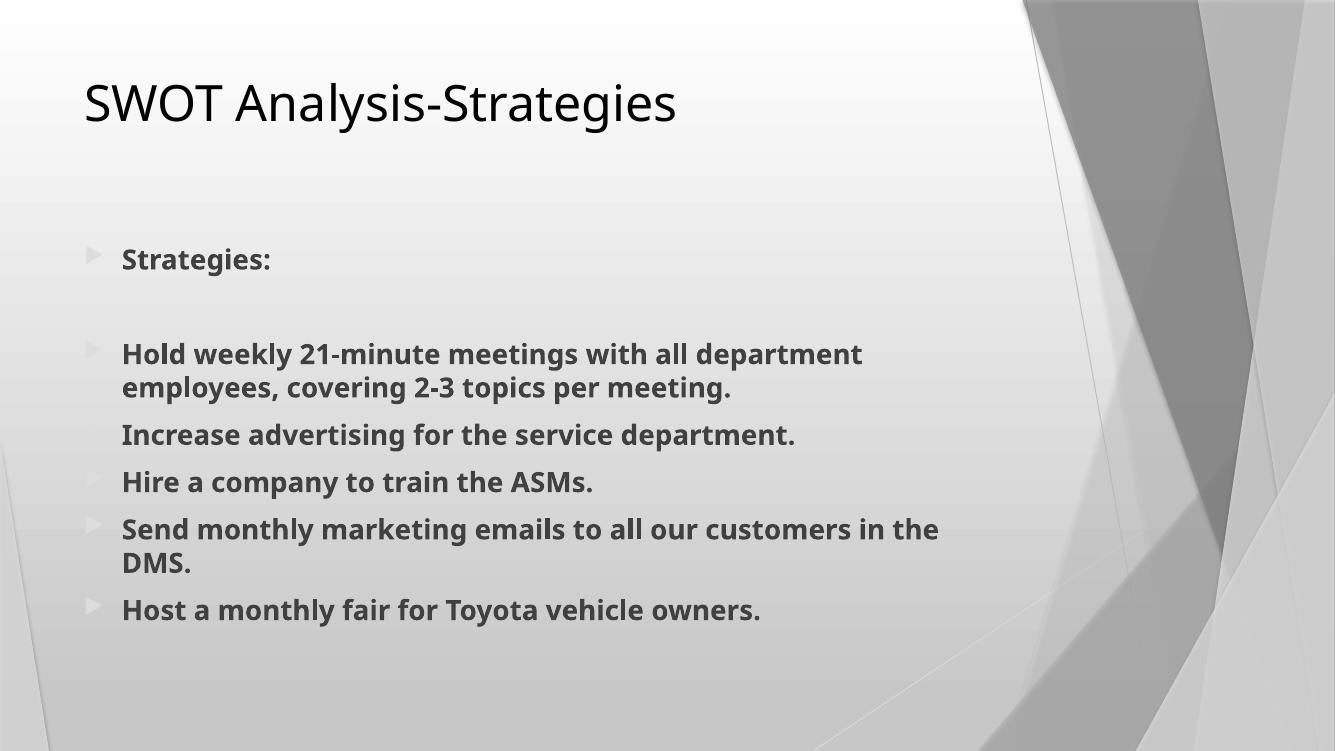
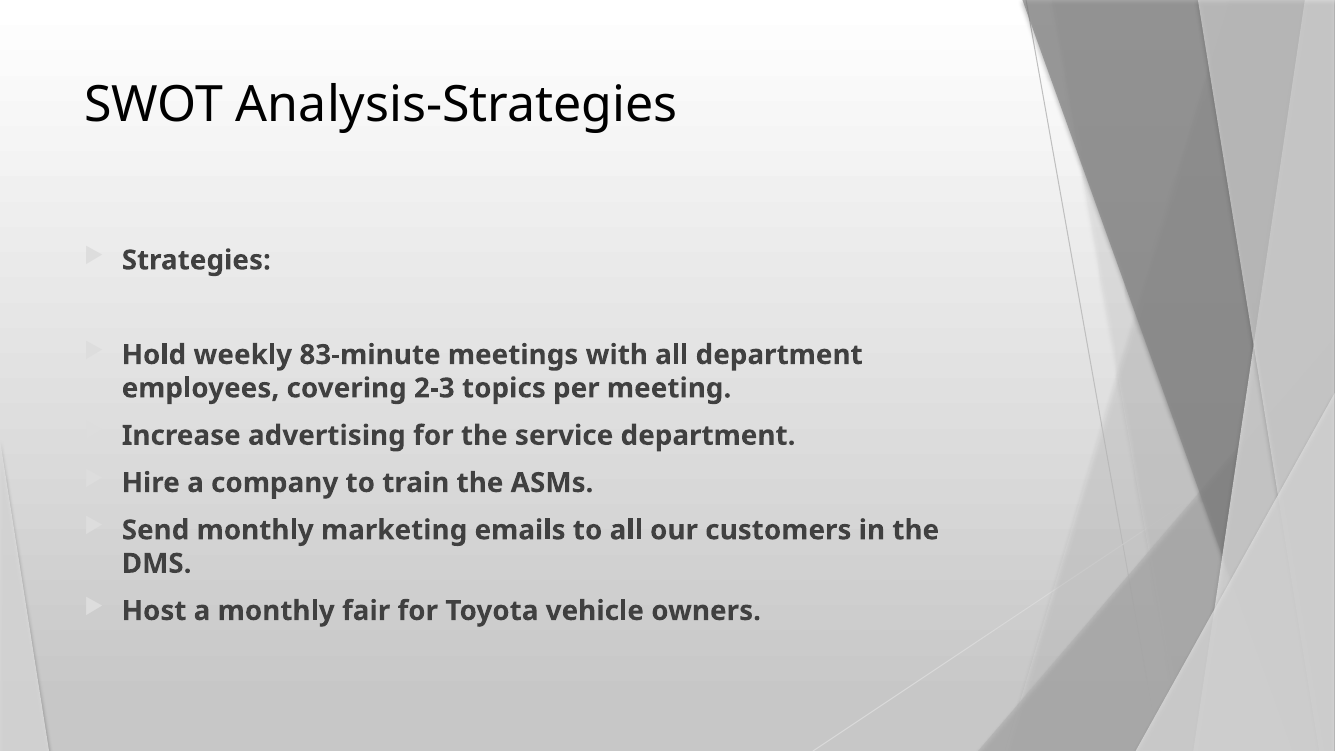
21-minute: 21-minute -> 83-minute
